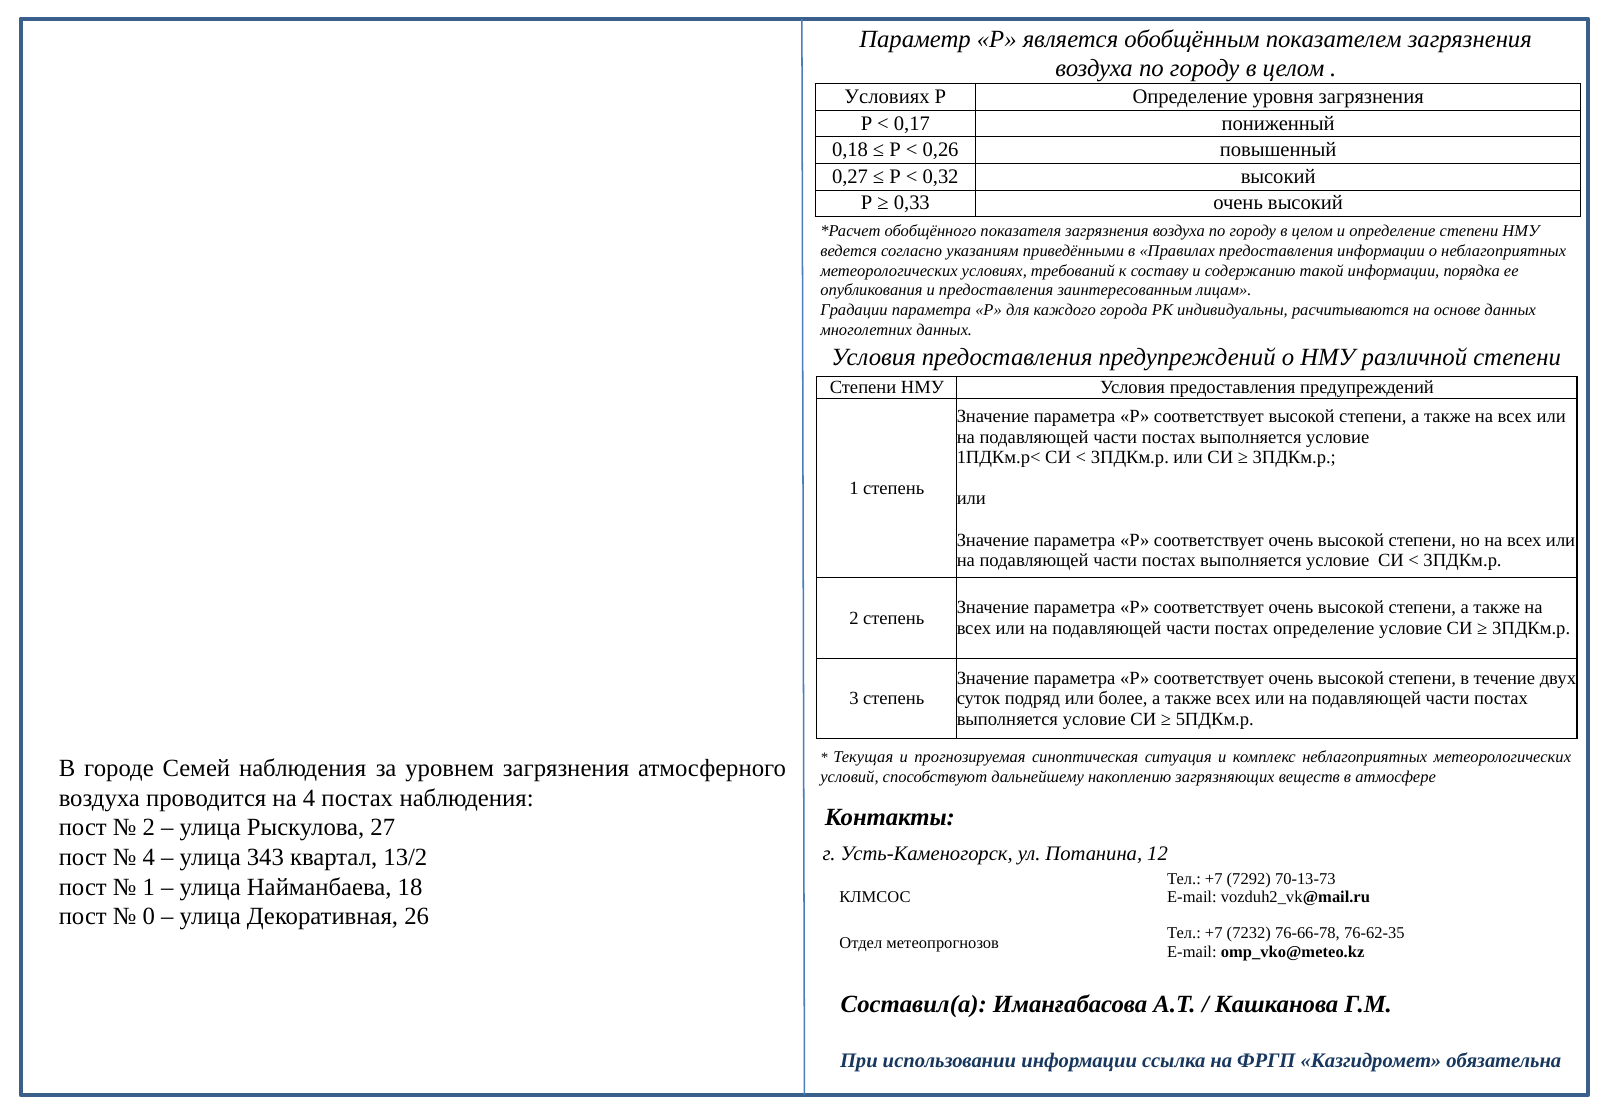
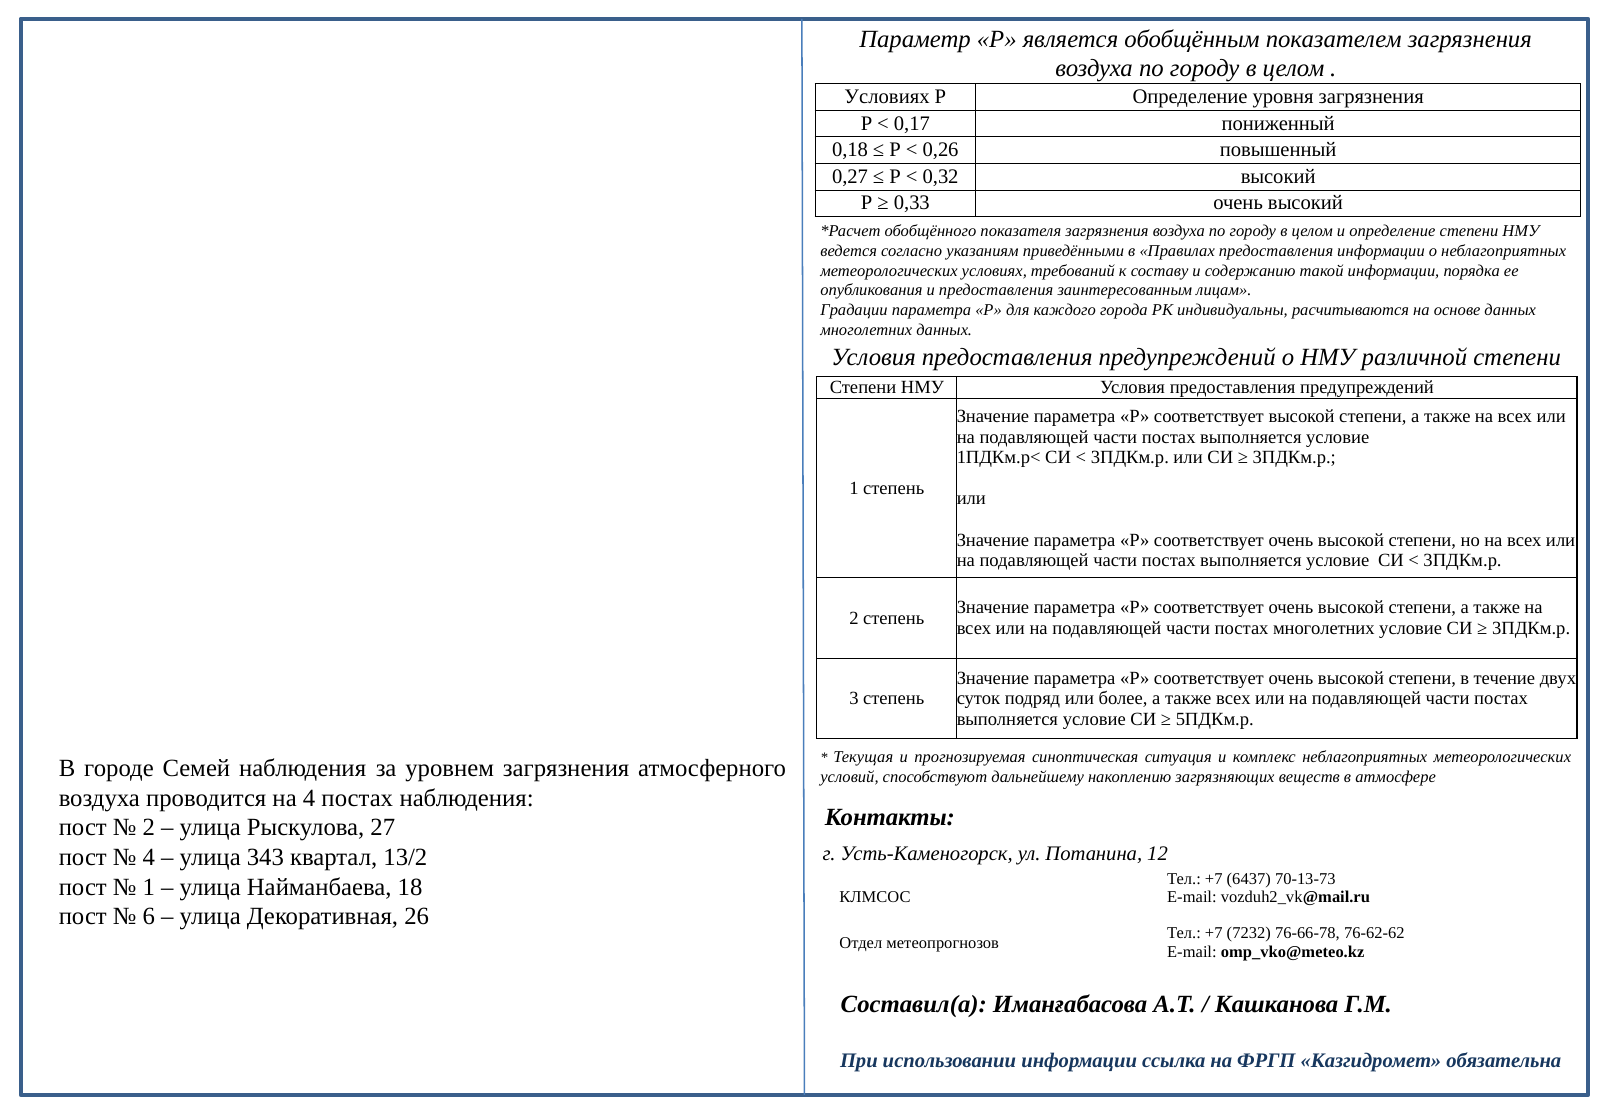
постах определение: определение -> многолетних
7292: 7292 -> 6437
0: 0 -> 6
76-62-35: 76-62-35 -> 76-62-62
